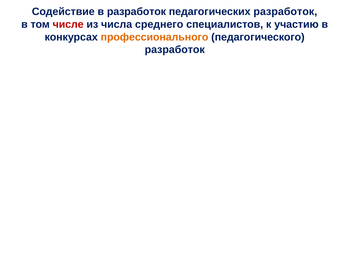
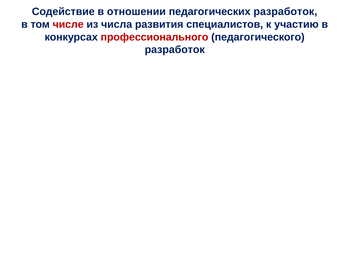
в разработок: разработок -> отношении
среднего: среднего -> развития
профессионального colour: orange -> red
